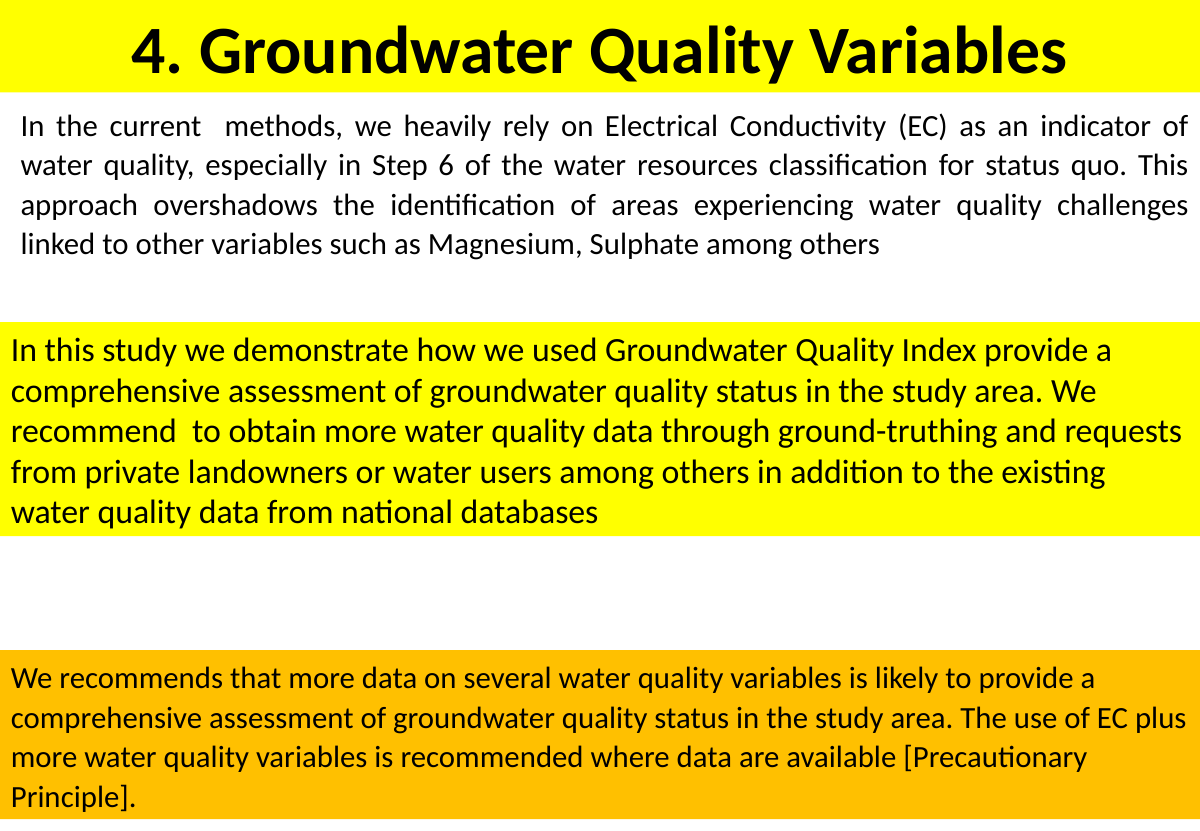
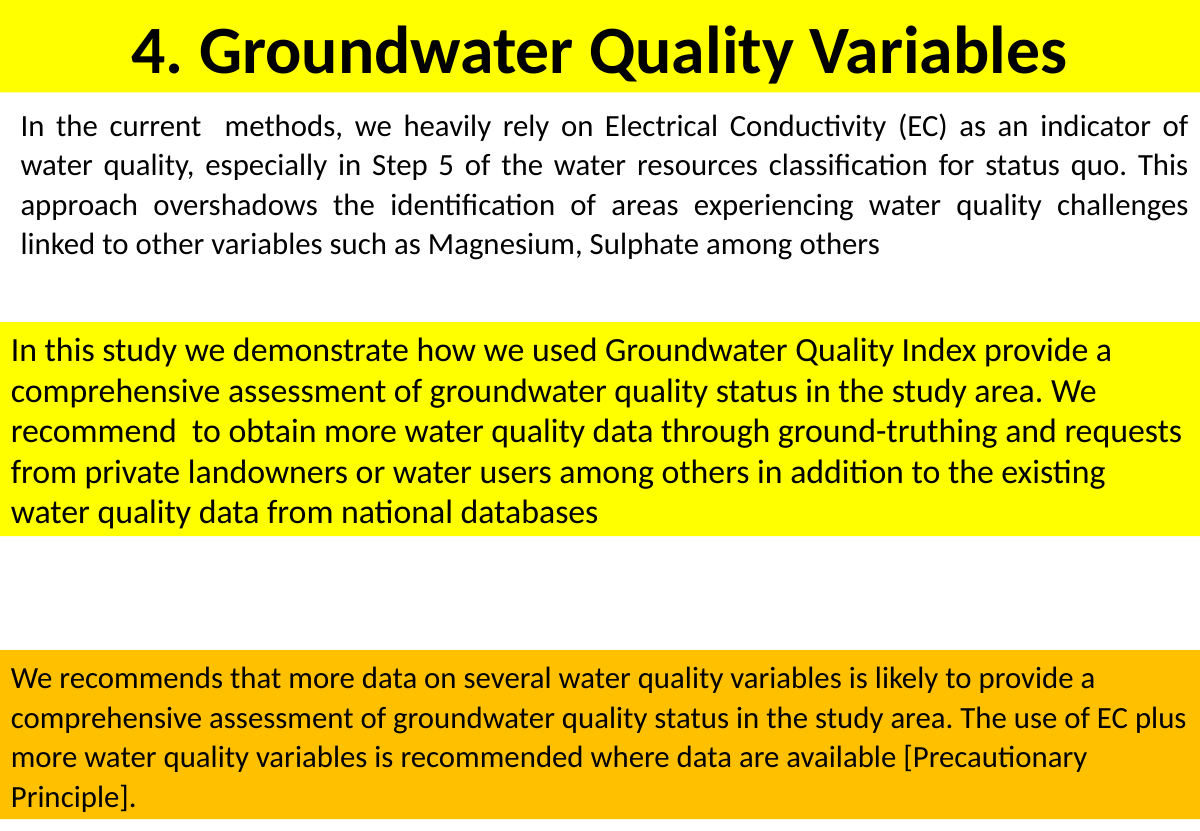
6: 6 -> 5
